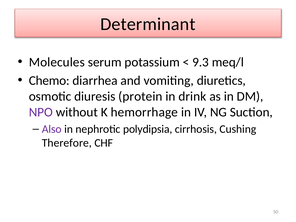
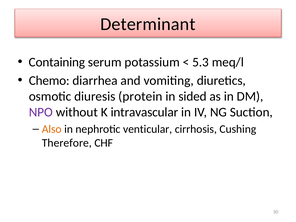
Molecules: Molecules -> Containing
9.3: 9.3 -> 5.3
drink: drink -> sided
hemorrhage: hemorrhage -> intravascular
Also colour: purple -> orange
polydipsia: polydipsia -> venticular
